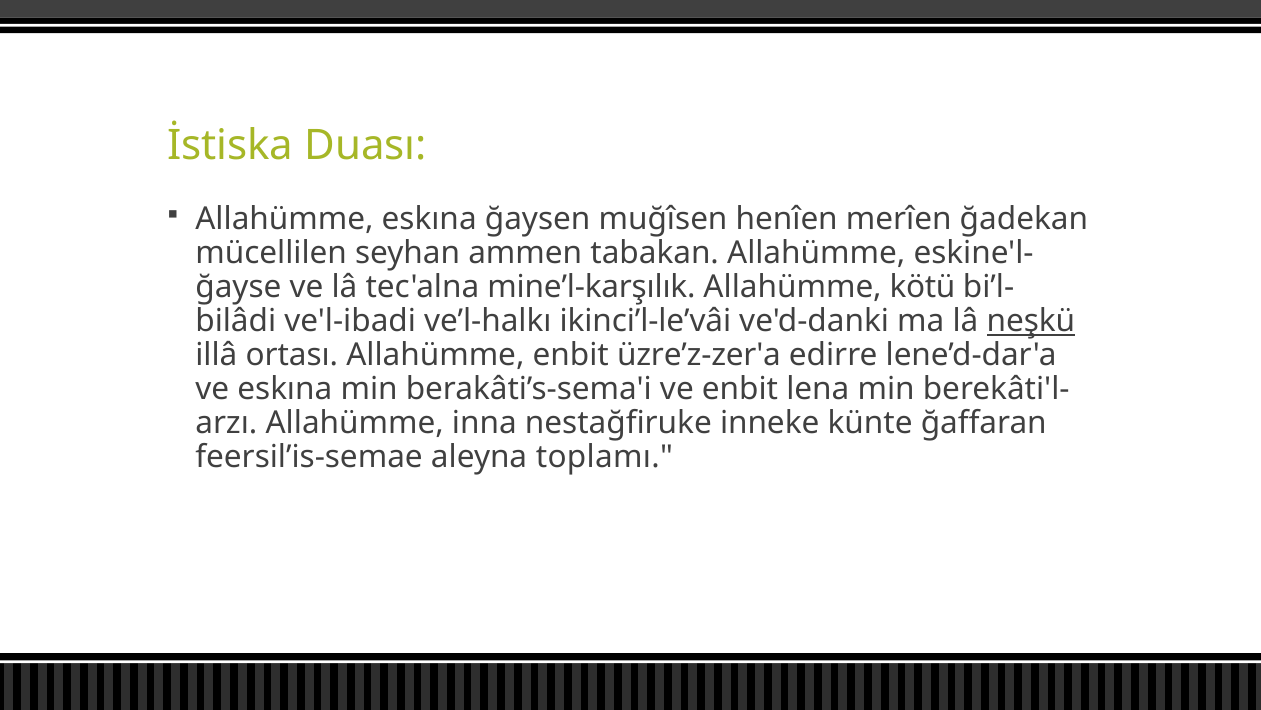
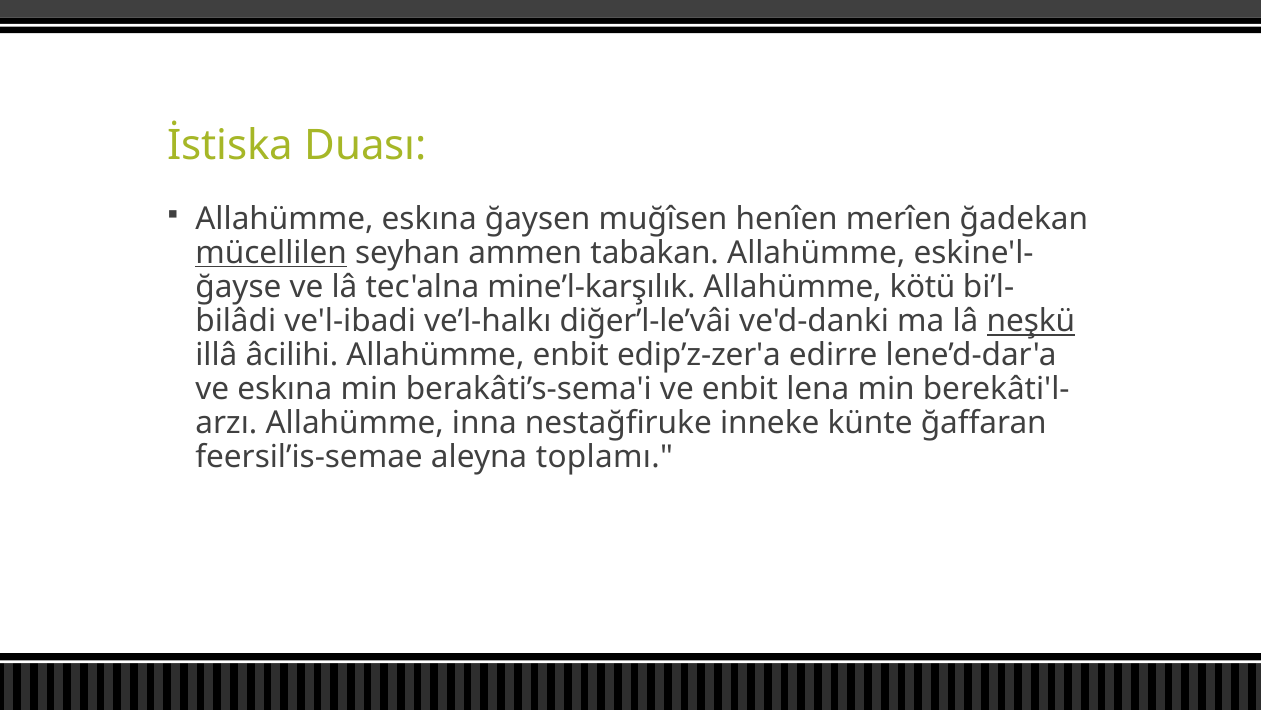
mücellilen underline: none -> present
ikinci’l-le’vâi: ikinci’l-le’vâi -> diğer’l-le’vâi
ortası: ortası -> âcilihi
üzre’z-zer'a: üzre’z-zer'a -> edip’z-zer'a
